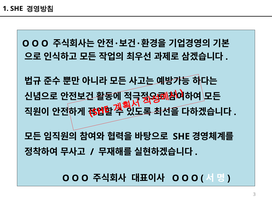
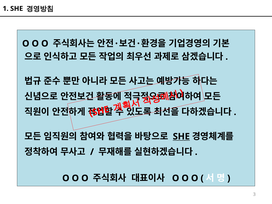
SHE at (181, 136) underline: none -> present
